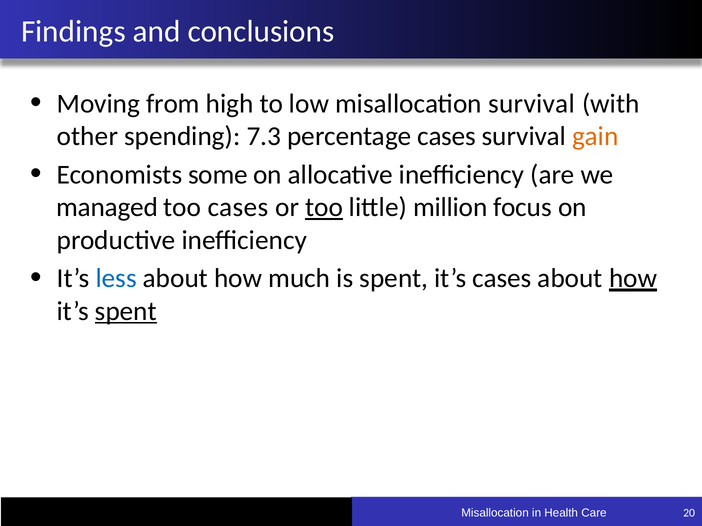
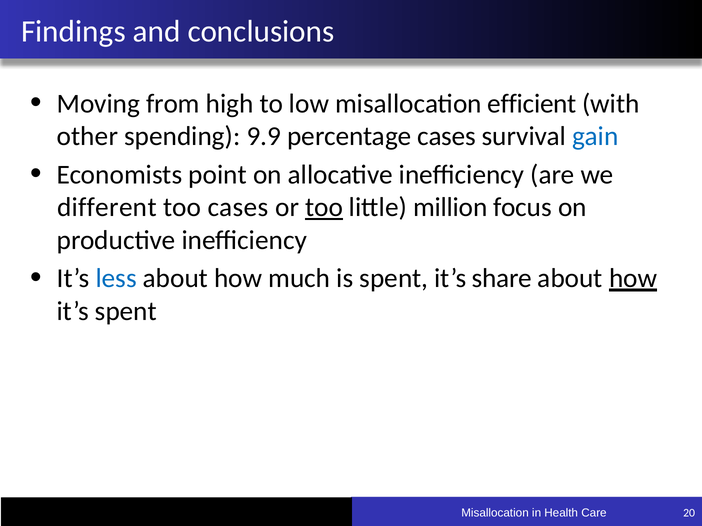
misallocation survival: survival -> efficient
7.3: 7.3 -> 9.9
gain colour: orange -> blue
some: some -> point
managed: managed -> different
it’s cases: cases -> share
spent at (126, 311) underline: present -> none
